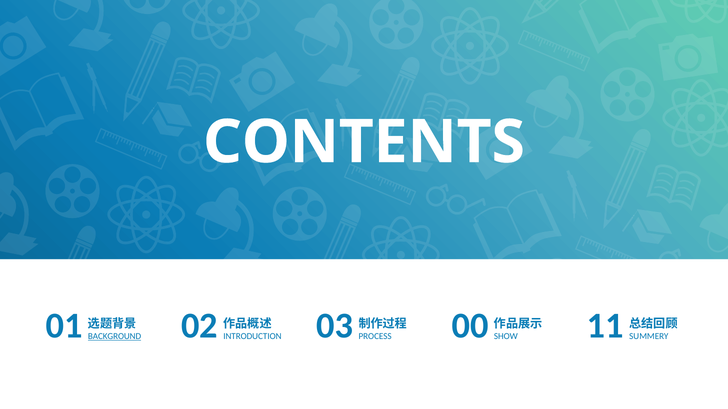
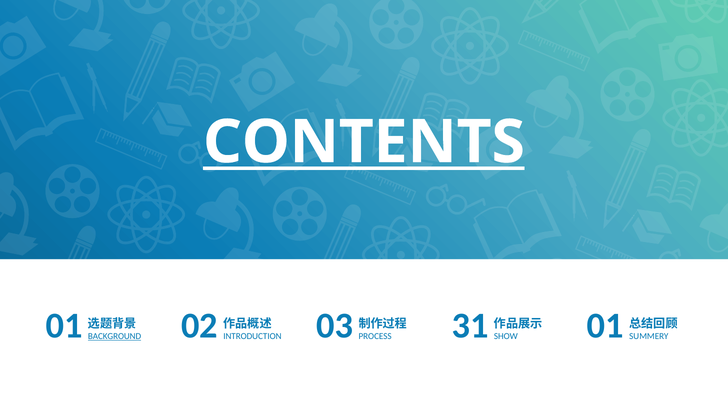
CONTENTS underline: none -> present
00: 00 -> 31
SHOW 11: 11 -> 01
